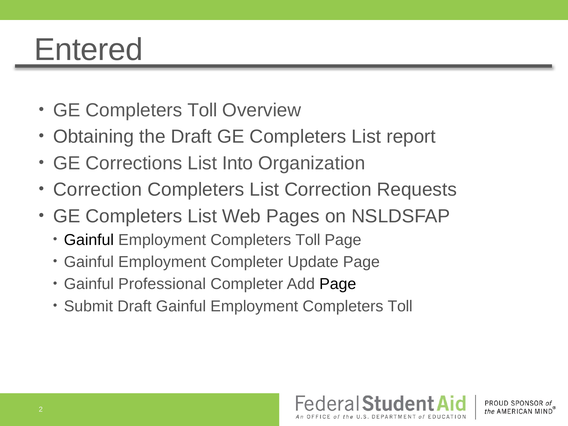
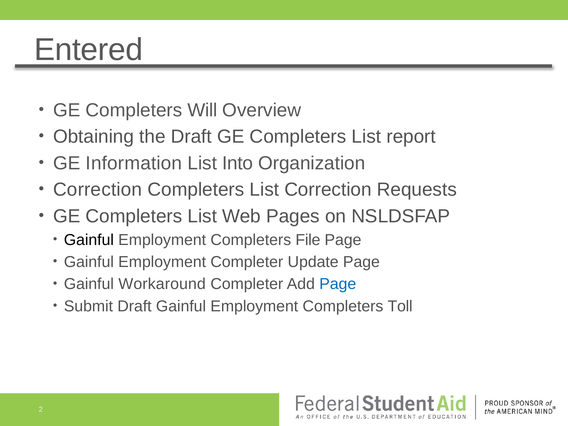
GE Completers Toll: Toll -> Will
Corrections: Corrections -> Information
Toll at (308, 240): Toll -> File
Professional: Professional -> Workaround
Page at (338, 284) colour: black -> blue
